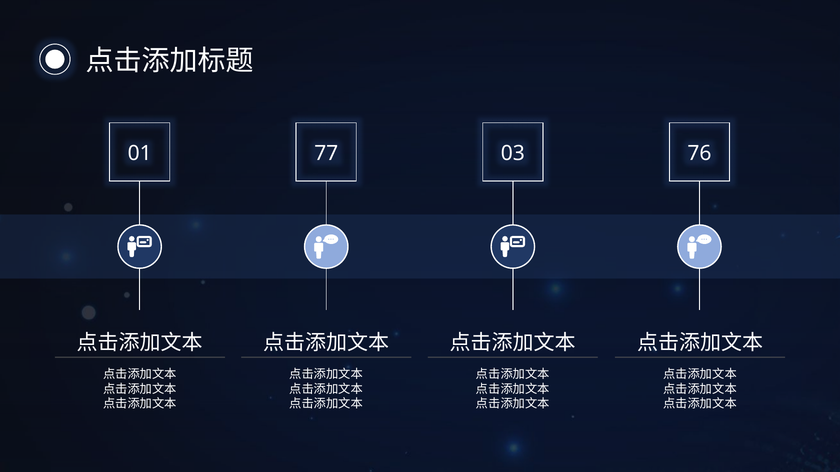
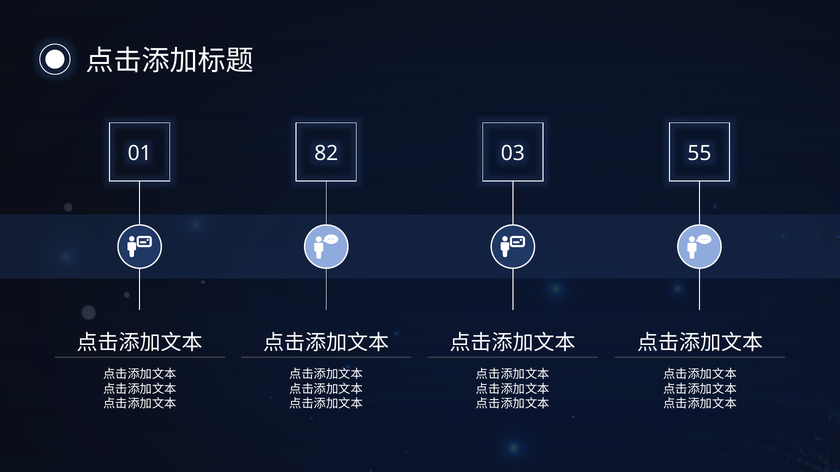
77: 77 -> 82
76: 76 -> 55
